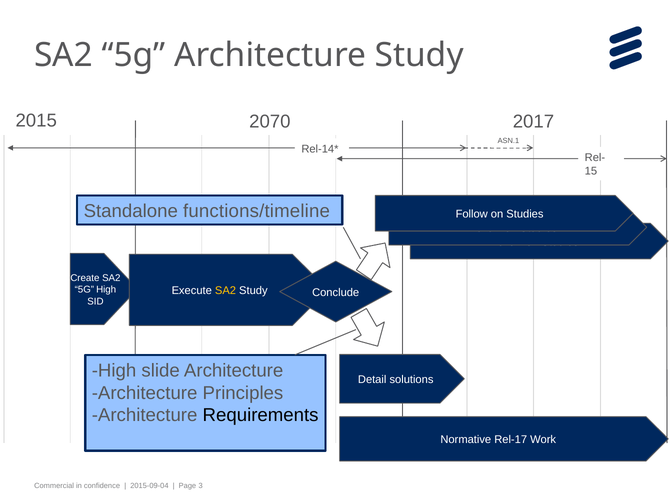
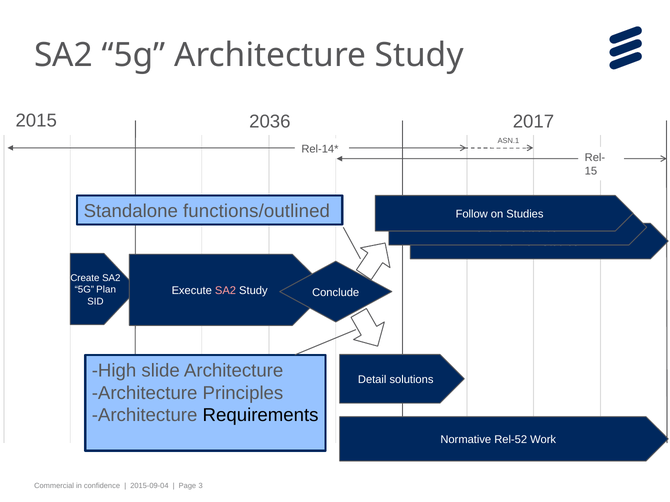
2070: 2070 -> 2036
functions/timeline: functions/timeline -> functions/outlined
5G High: High -> Plan
SA2 at (226, 291) colour: yellow -> pink
Rel-17: Rel-17 -> Rel-52
